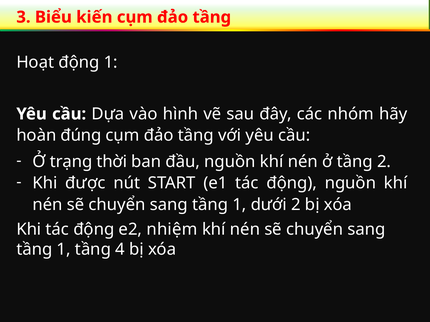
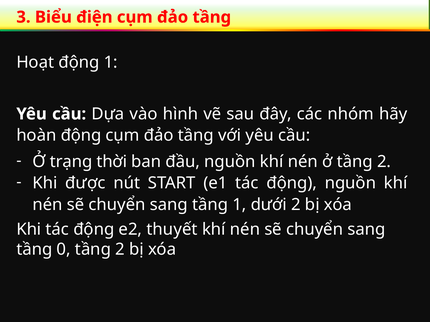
kiến: kiến -> điện
hoàn đúng: đúng -> động
nhiệm: nhiệm -> thuyết
1 at (64, 250): 1 -> 0
4 at (120, 250): 4 -> 2
